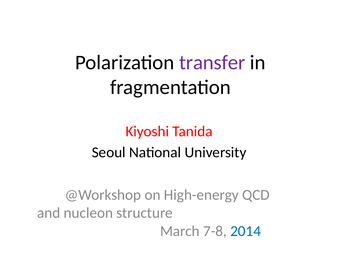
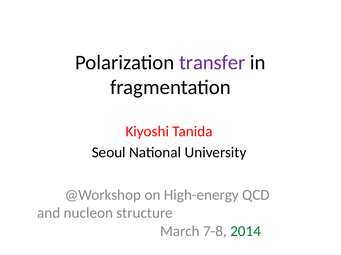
2014 colour: blue -> green
